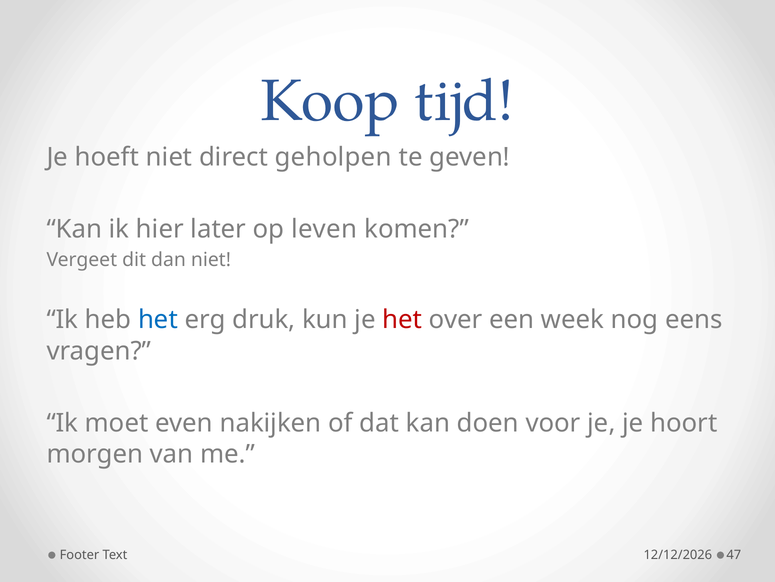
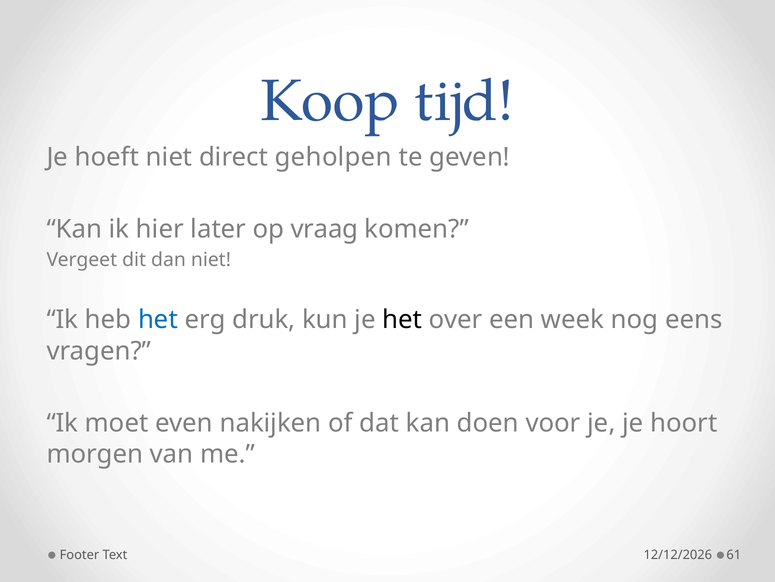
leven: leven -> vraag
het at (402, 320) colour: red -> black
47: 47 -> 61
